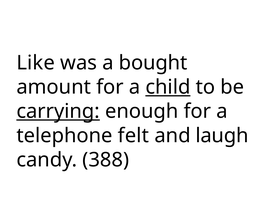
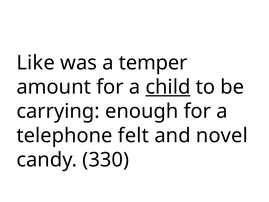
bought: bought -> temper
carrying underline: present -> none
laugh: laugh -> novel
388: 388 -> 330
